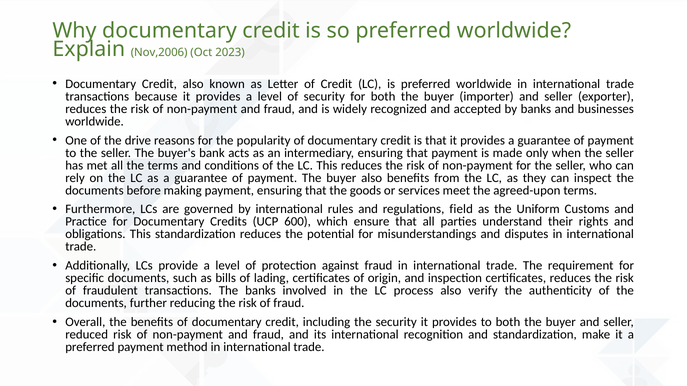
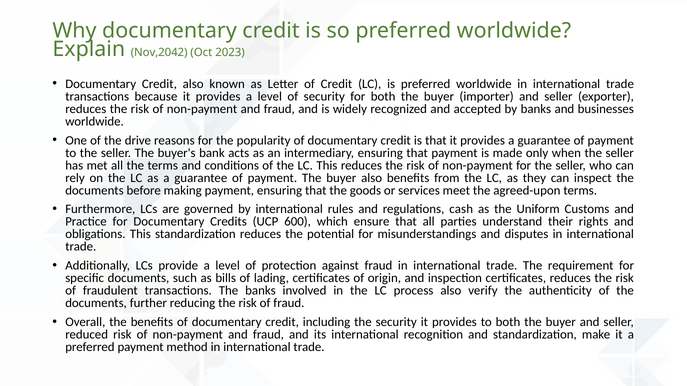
Nov,2006: Nov,2006 -> Nov,2042
field: field -> cash
